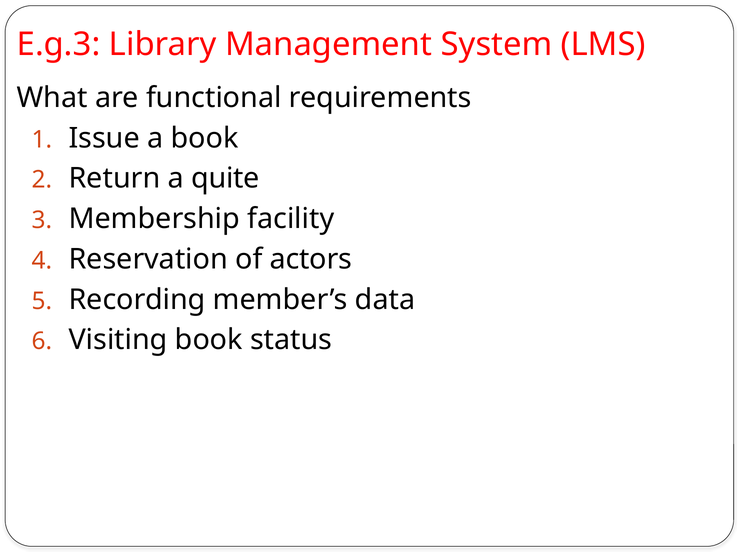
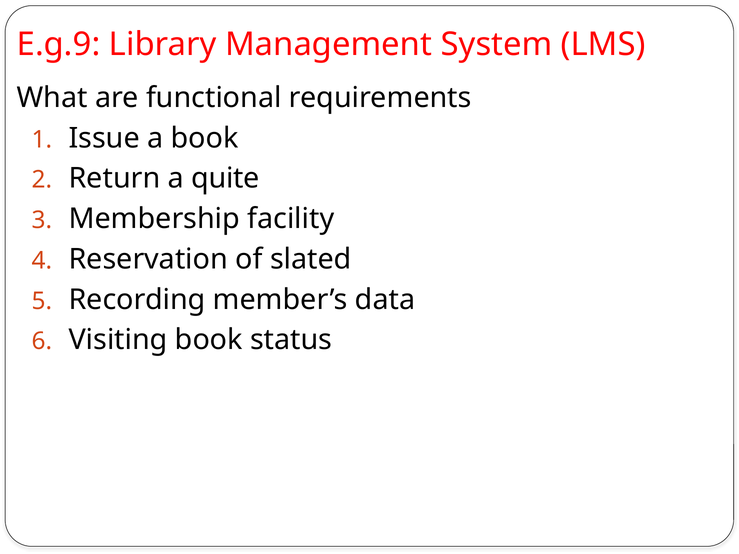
E.g.3: E.g.3 -> E.g.9
actors: actors -> slated
